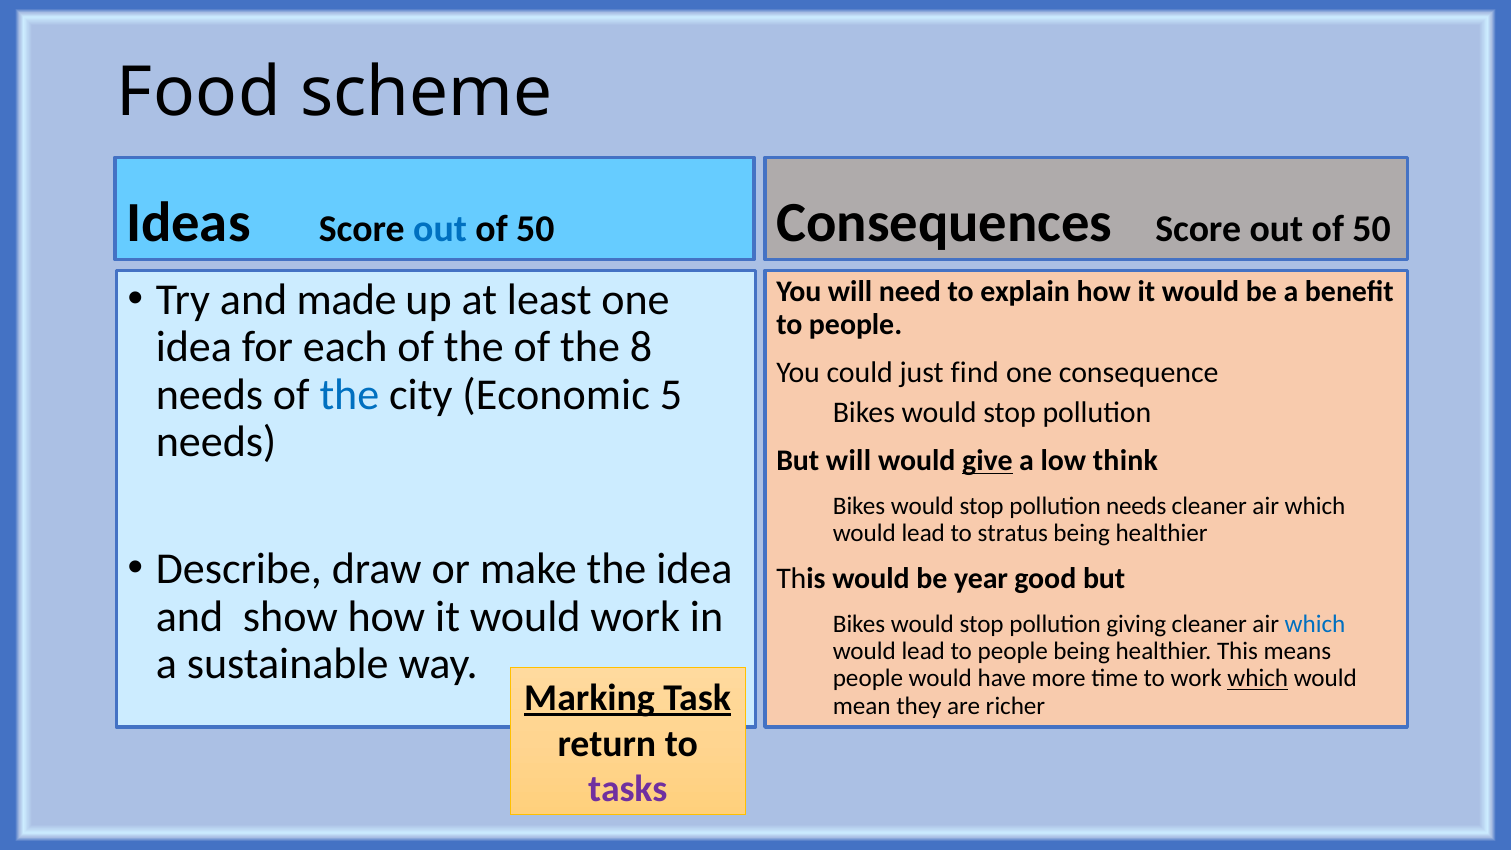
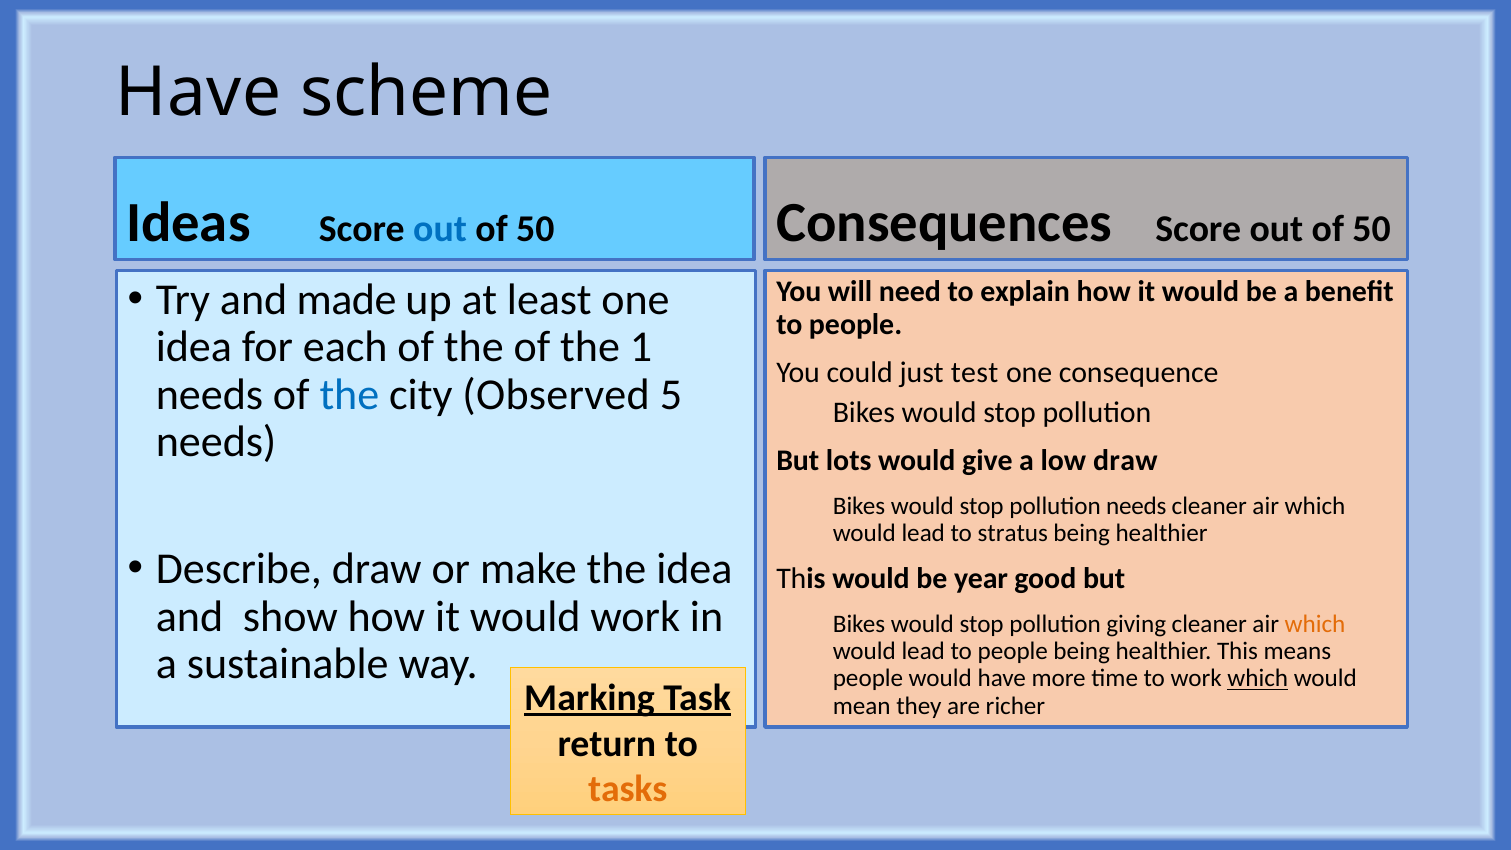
Food at (199, 92): Food -> Have
8: 8 -> 1
find: find -> test
Economic: Economic -> Observed
But will: will -> lots
give underline: present -> none
low think: think -> draw
which at (1315, 624) colour: blue -> orange
tasks colour: purple -> orange
